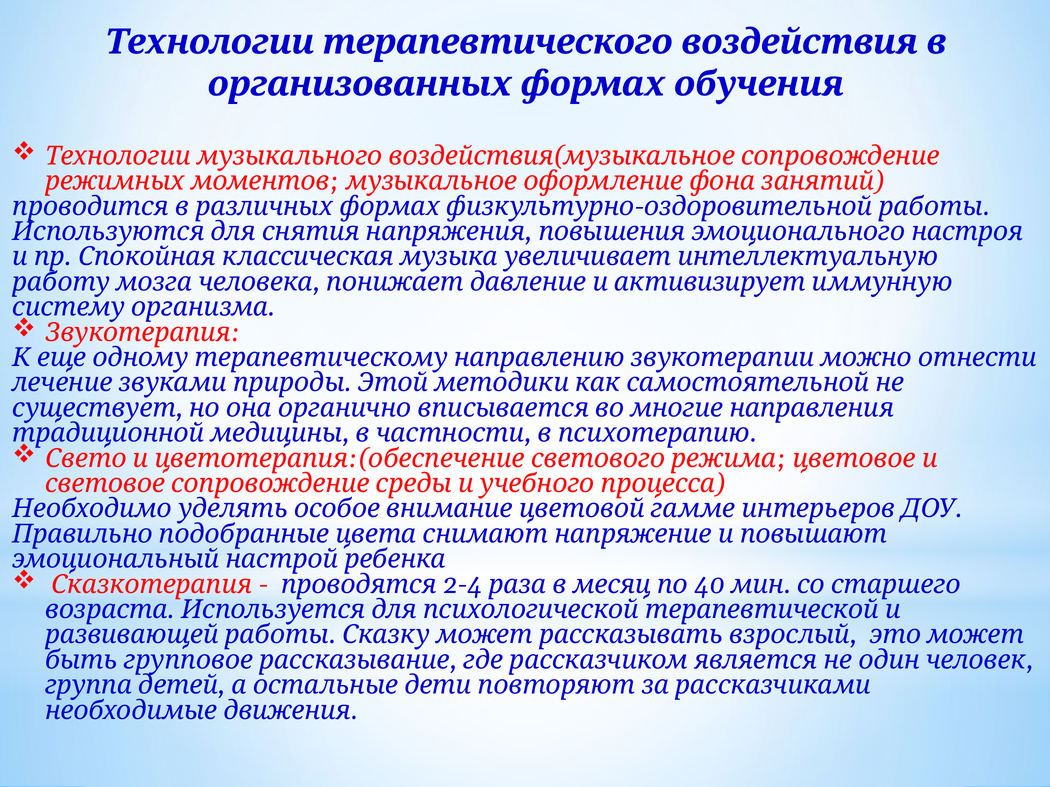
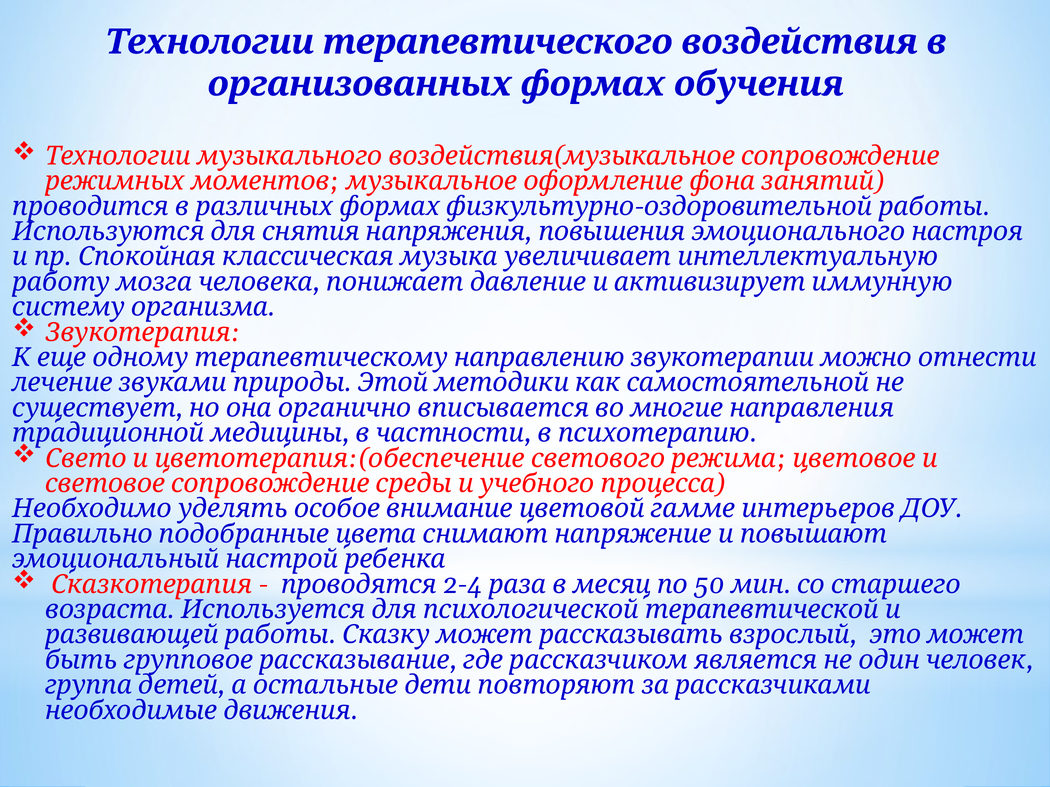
40: 40 -> 50
